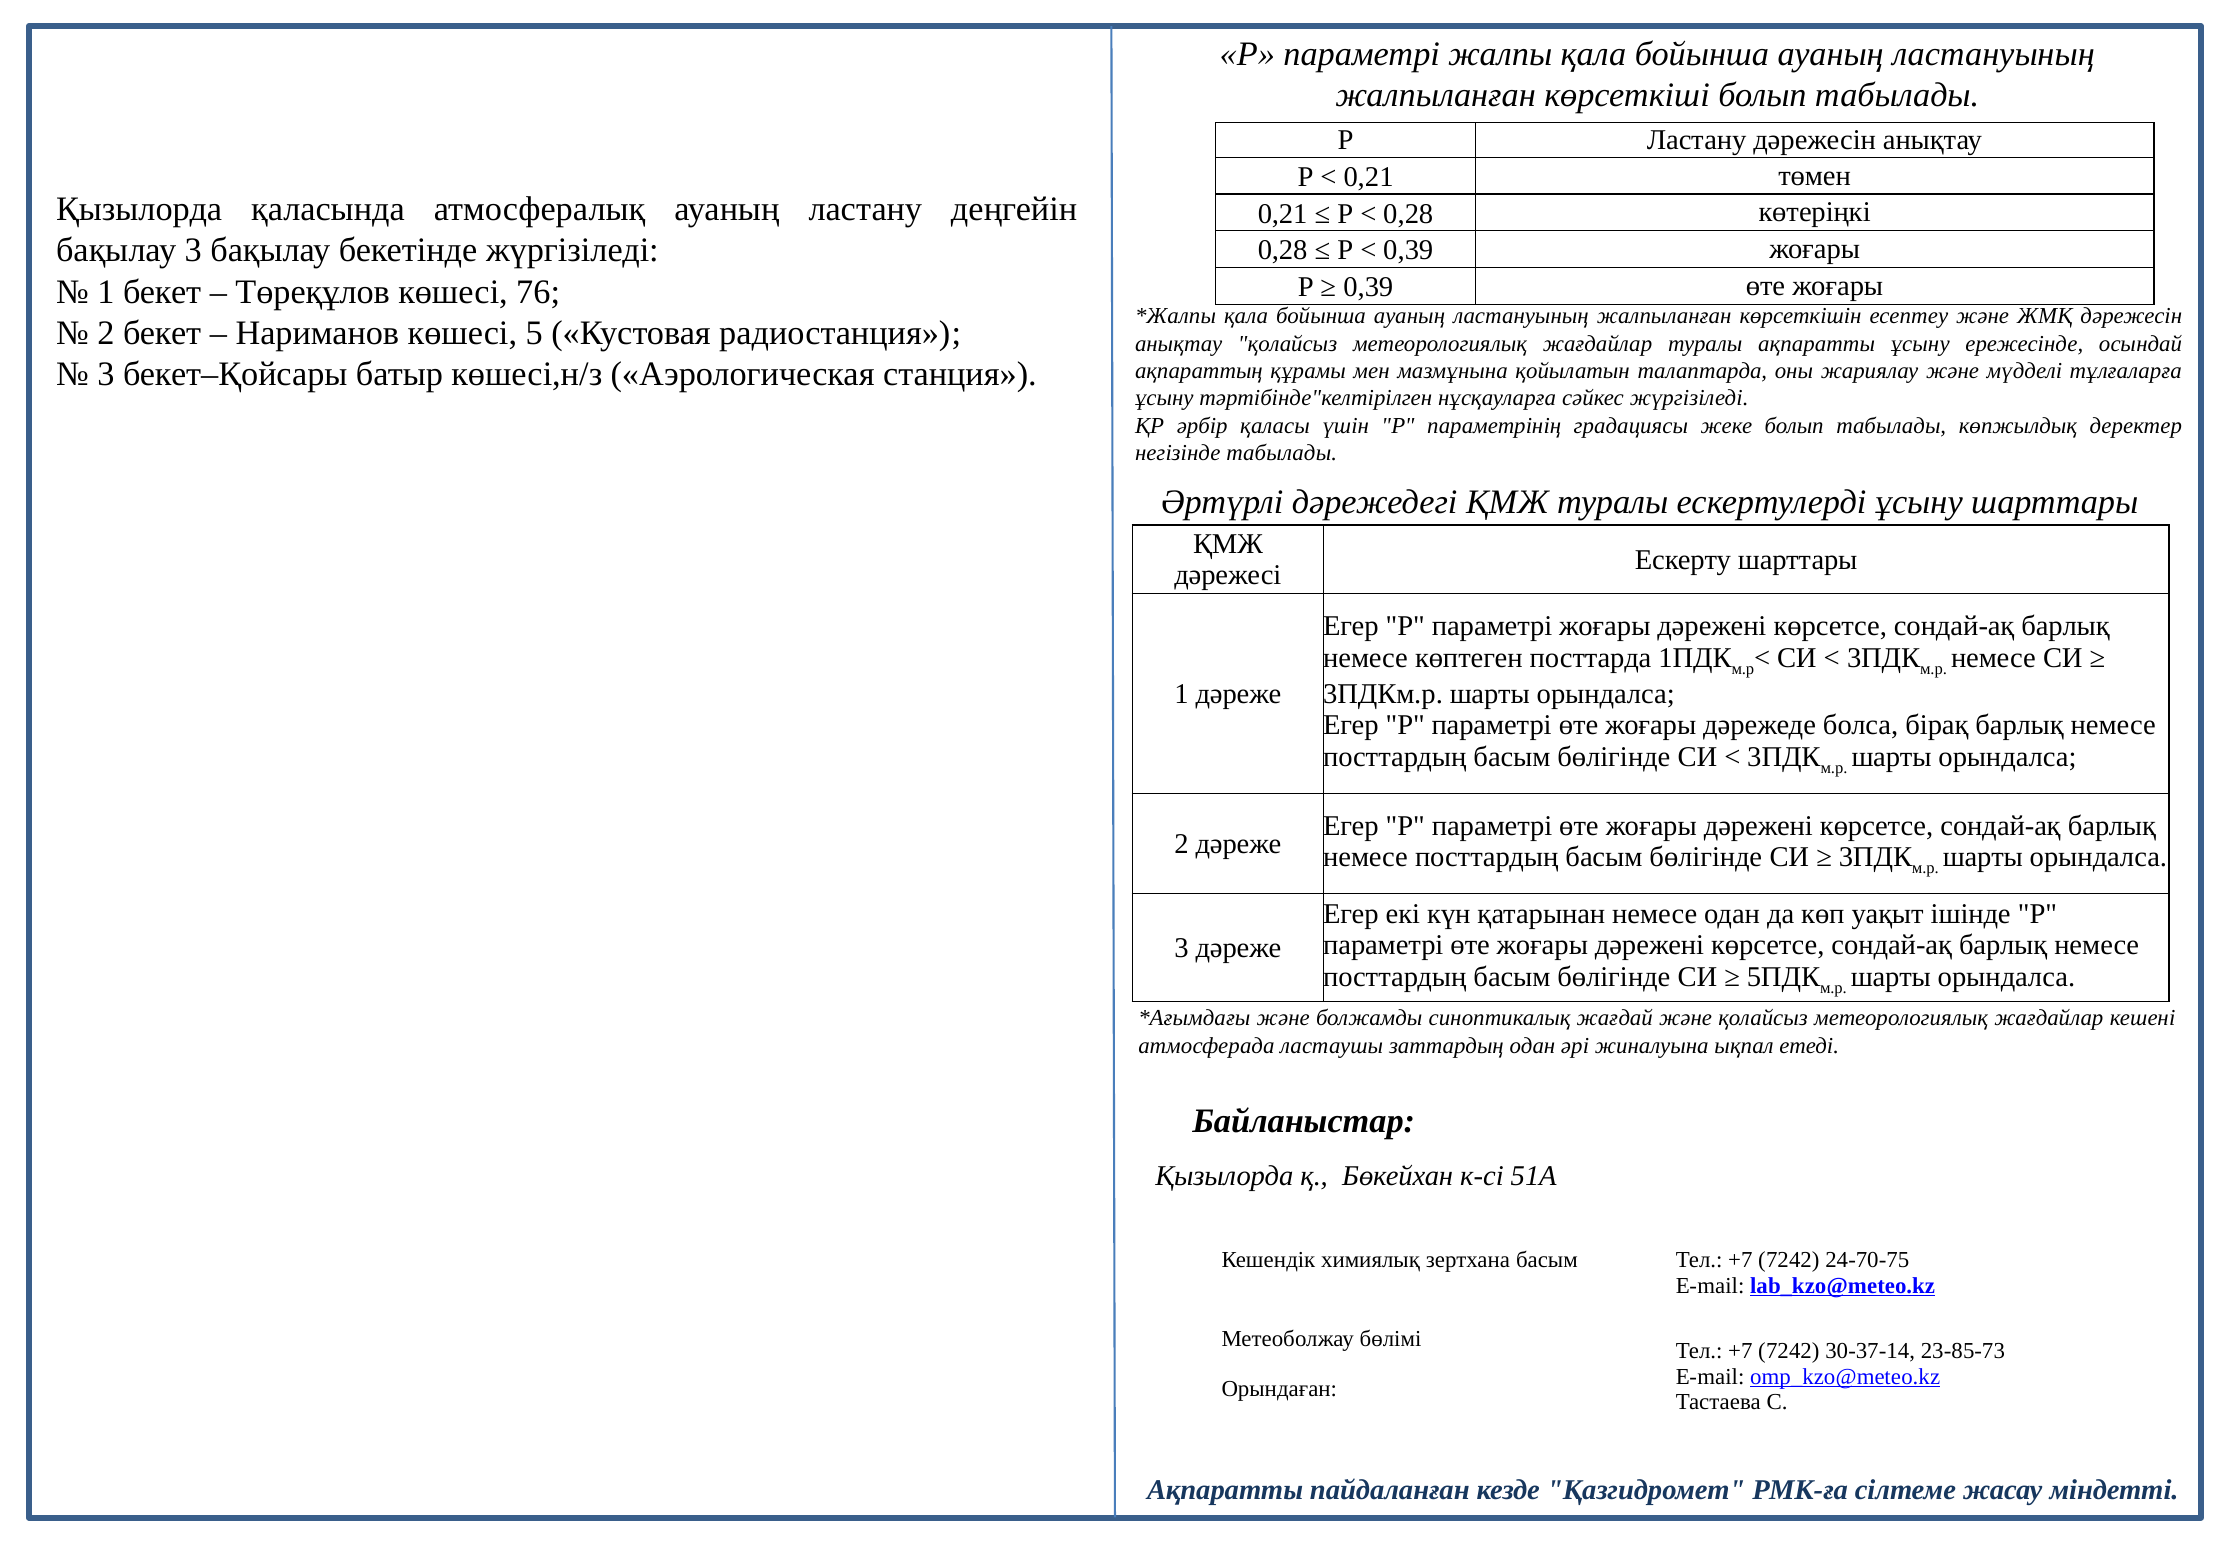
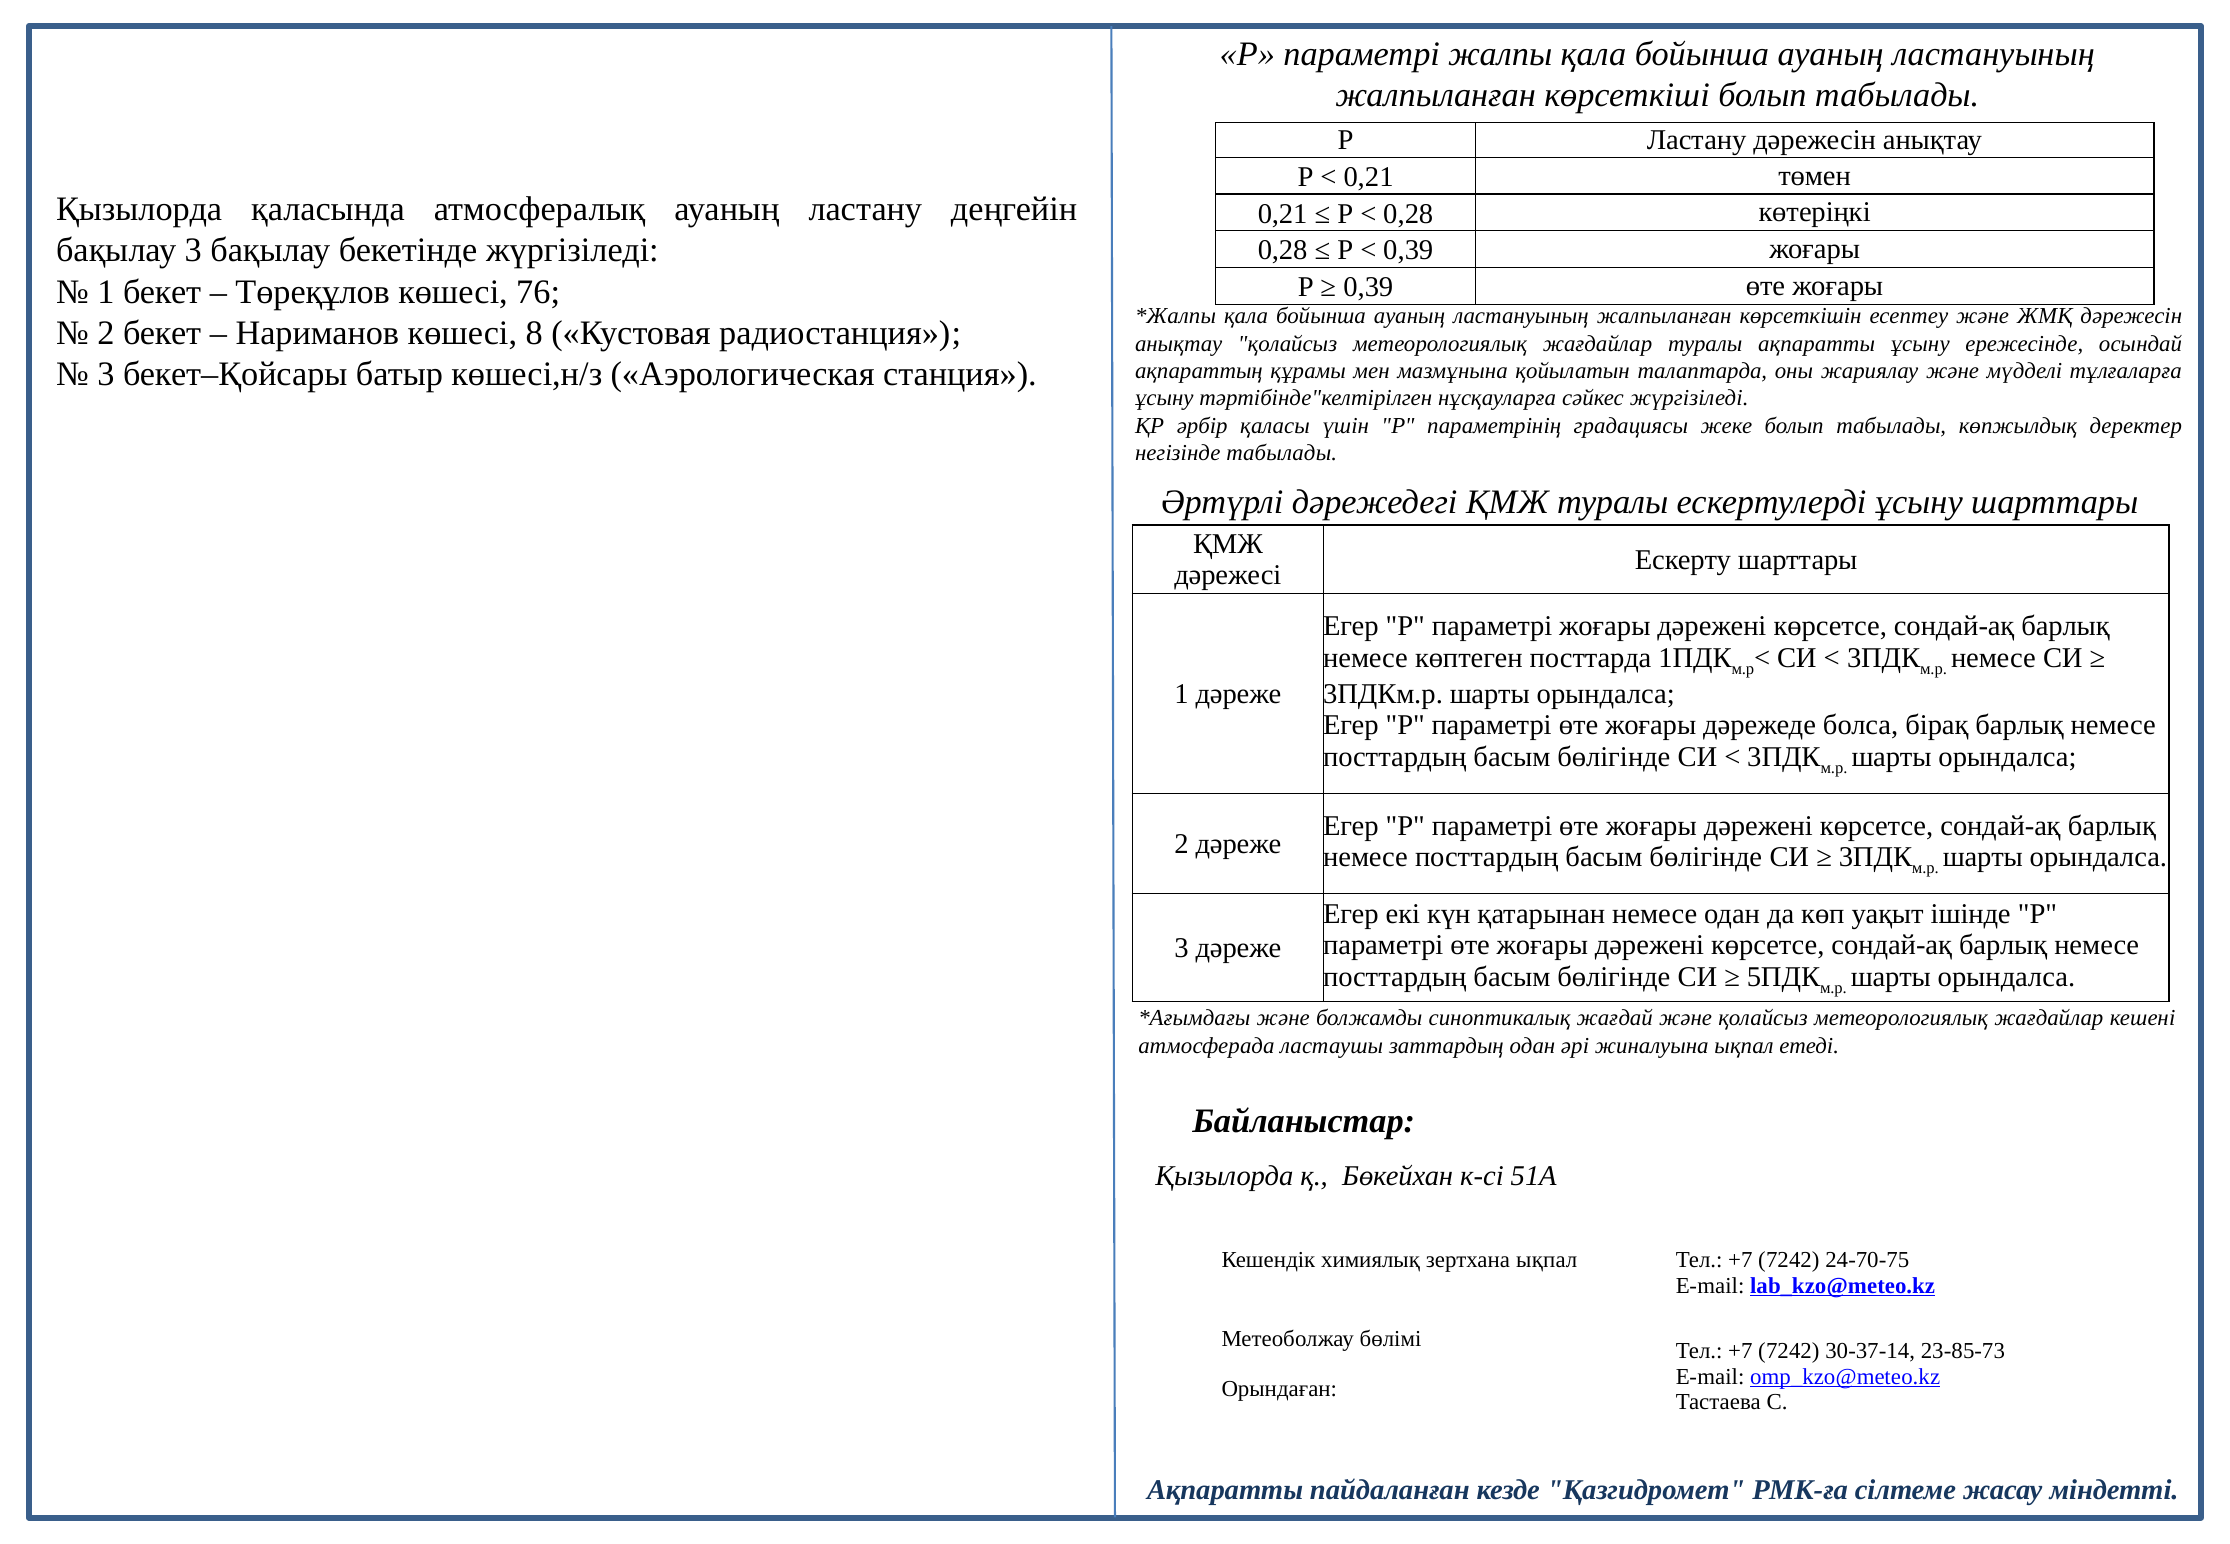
5: 5 -> 8
зертхана басым: басым -> ықпал
